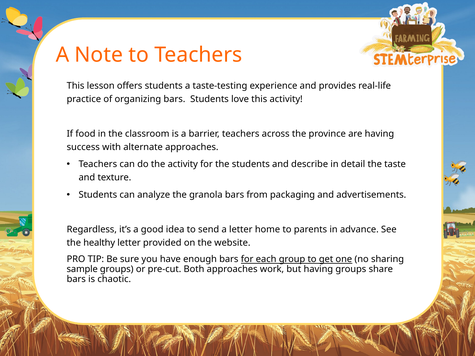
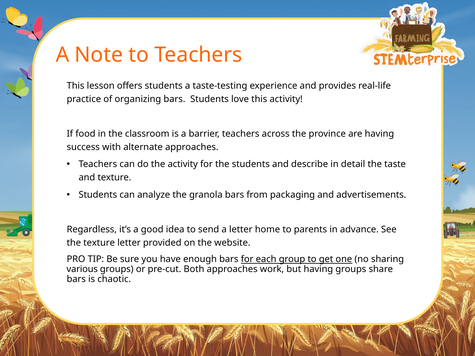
the healthy: healthy -> texture
sample: sample -> various
